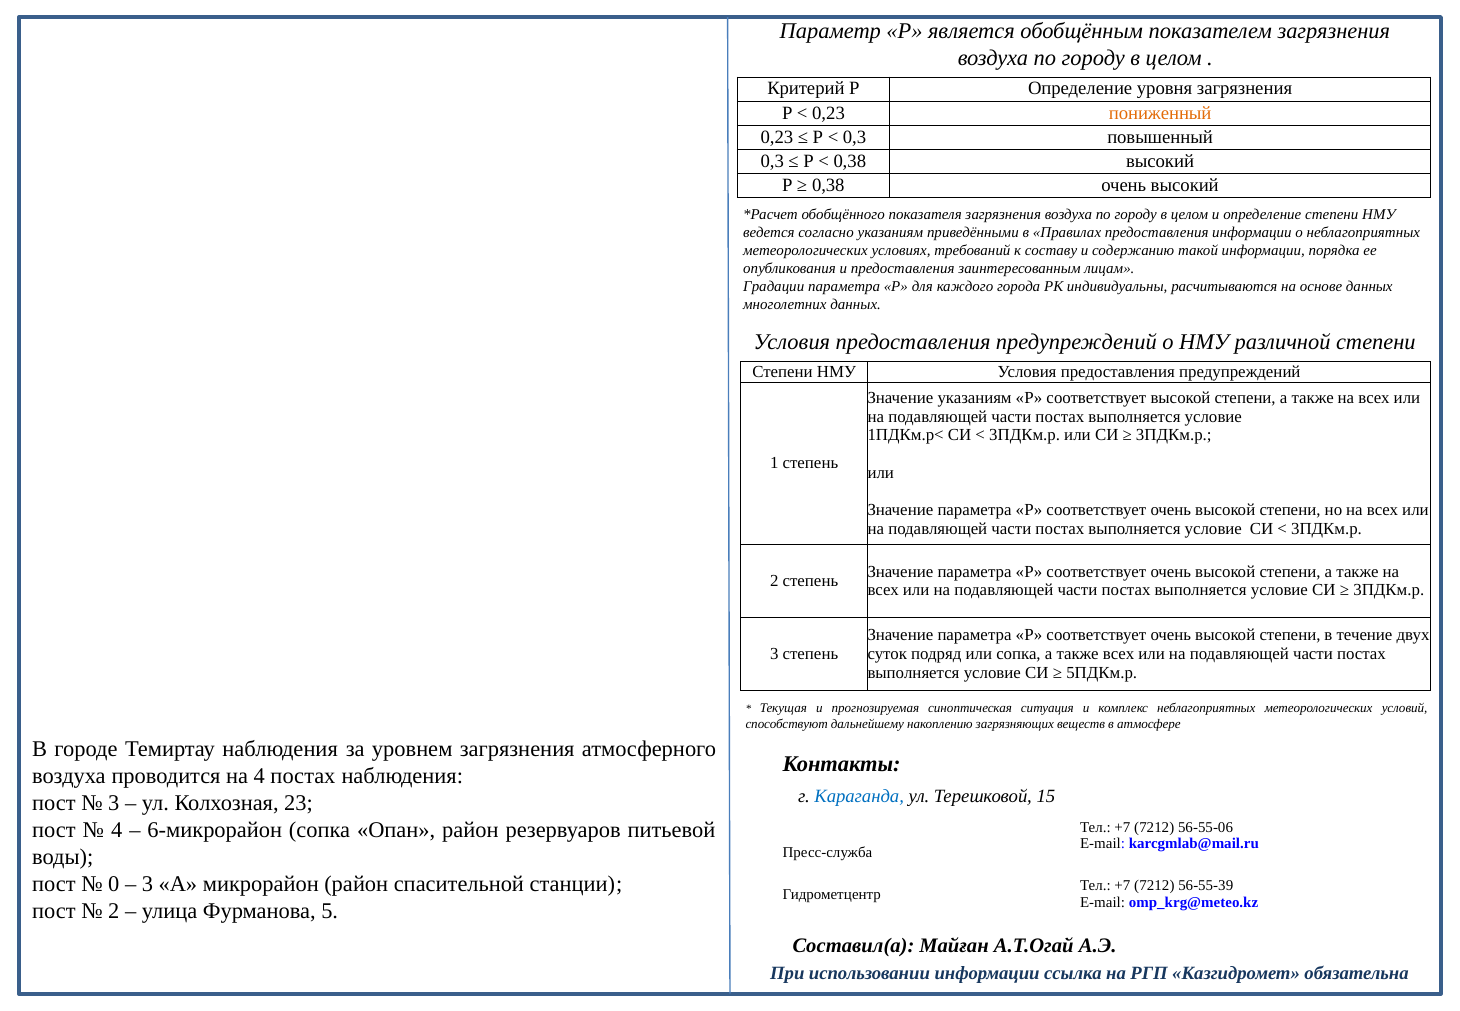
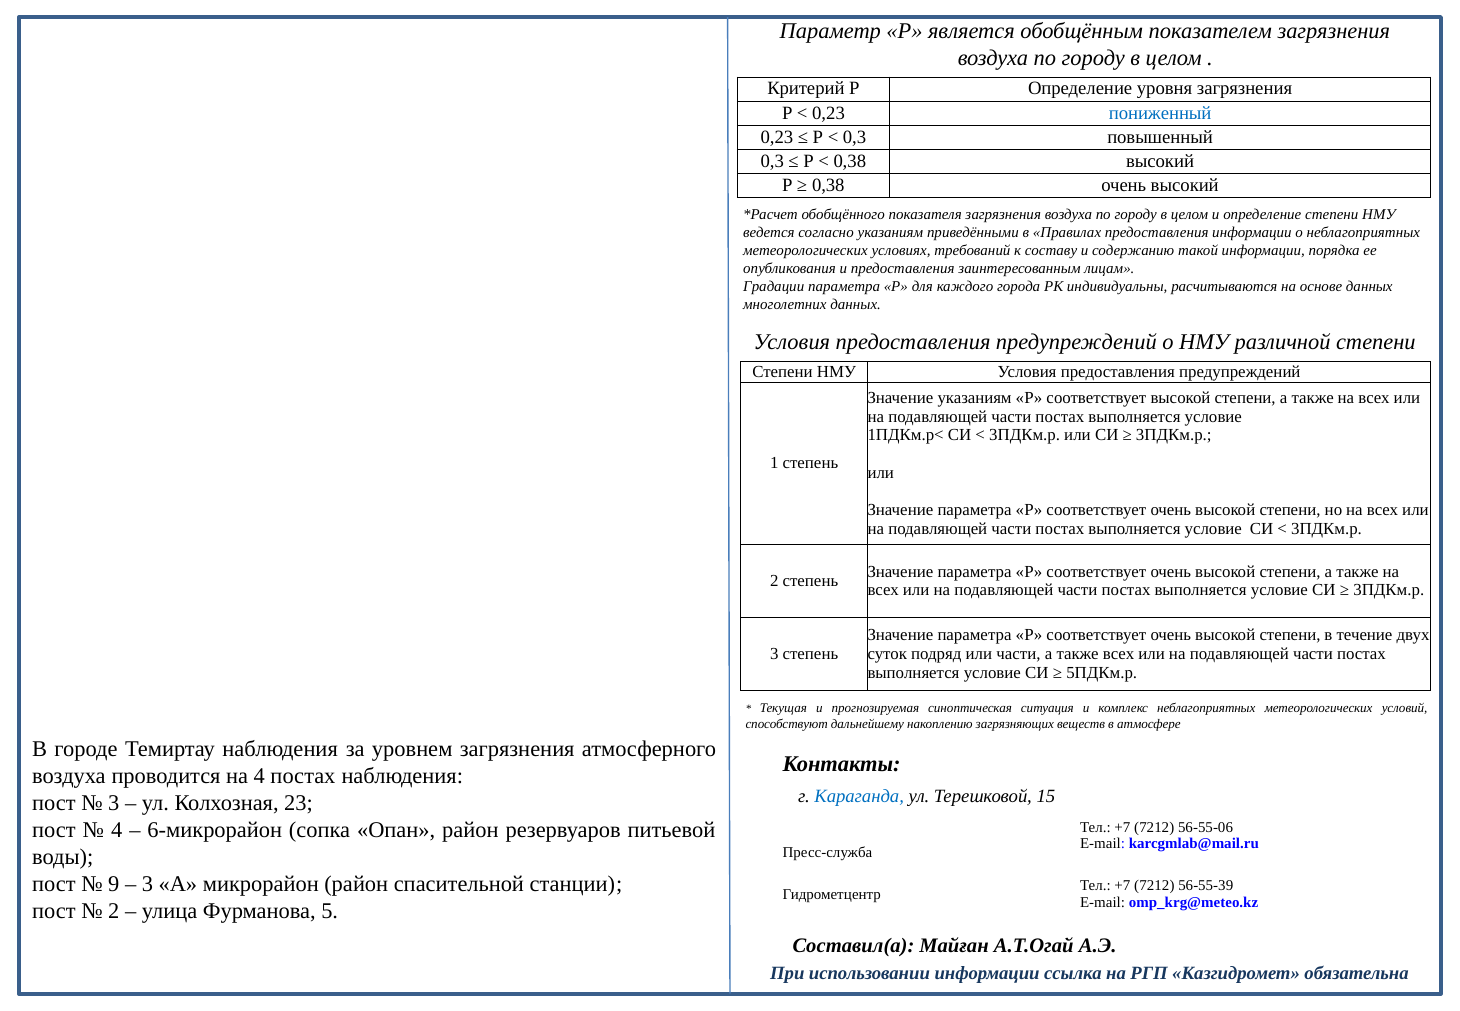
пониженный colour: orange -> blue
или сопка: сопка -> части
0: 0 -> 9
